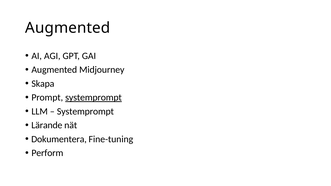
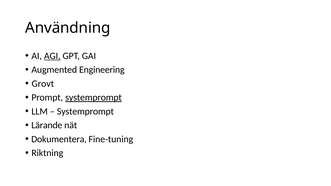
Augmented at (68, 28): Augmented -> Användning
AGI underline: none -> present
Midjourney: Midjourney -> Engineering
Skapa: Skapa -> Grovt
Perform: Perform -> Riktning
